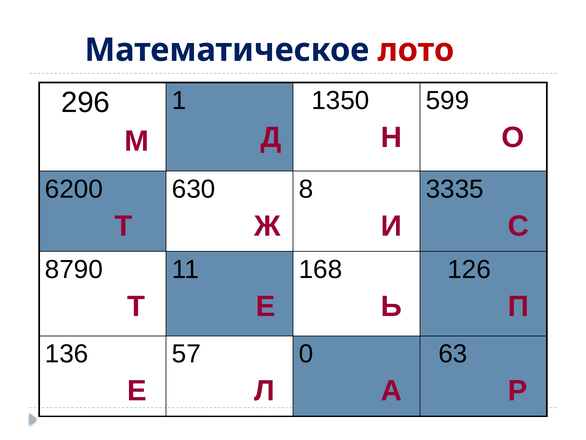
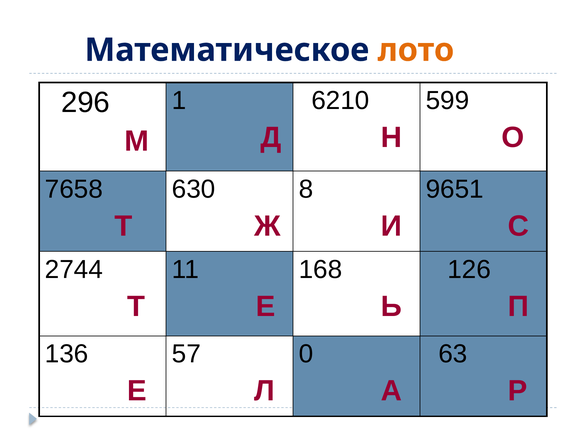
лото colour: red -> orange
1350: 1350 -> 6210
6200: 6200 -> 7658
3335: 3335 -> 9651
8790: 8790 -> 2744
